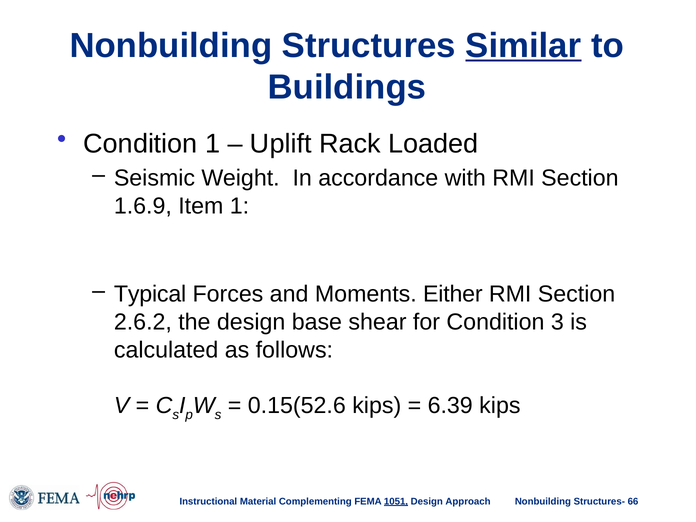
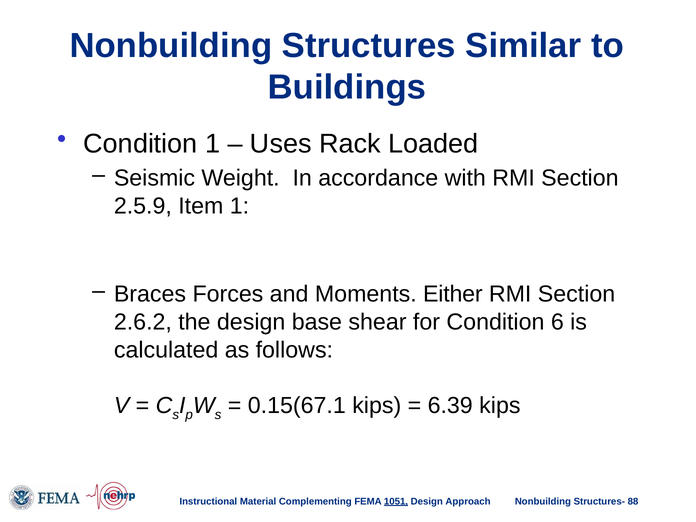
Similar underline: present -> none
Uplift: Uplift -> Uses
1.6.9: 1.6.9 -> 2.5.9
Typical: Typical -> Braces
3: 3 -> 6
0.15(52.6: 0.15(52.6 -> 0.15(67.1
66: 66 -> 88
